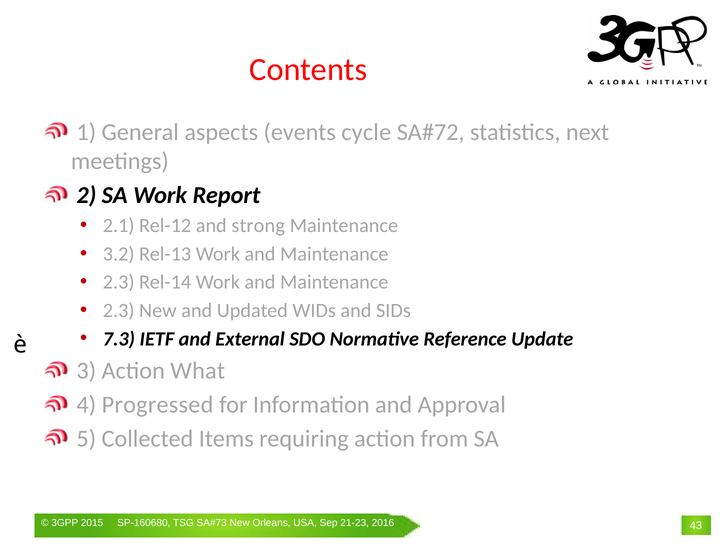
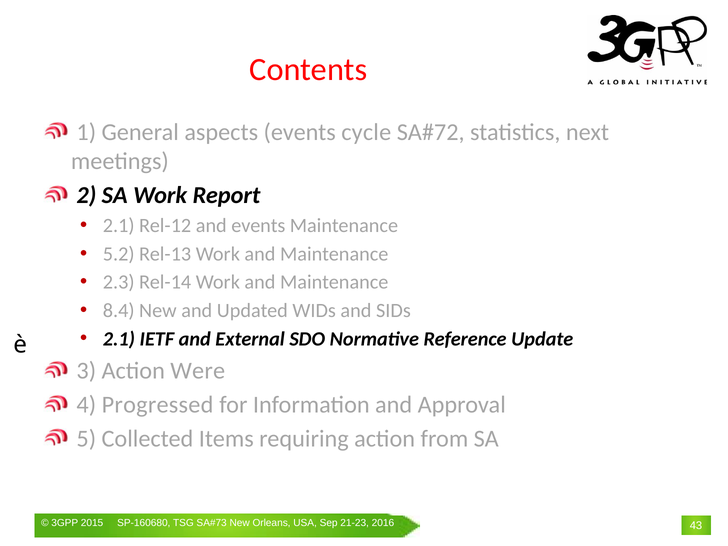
and strong: strong -> events
3.2: 3.2 -> 5.2
2.3 at (119, 311): 2.3 -> 8.4
7.3 at (119, 339): 7.3 -> 2.1
What: What -> Were
